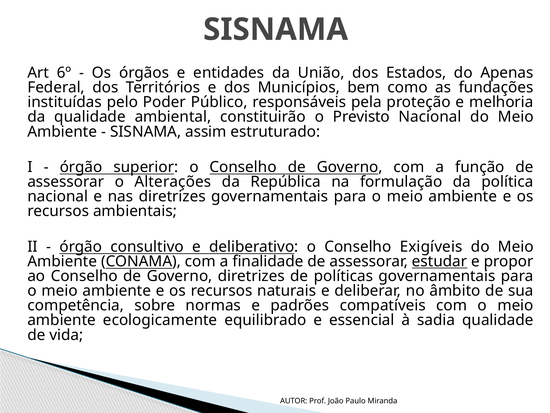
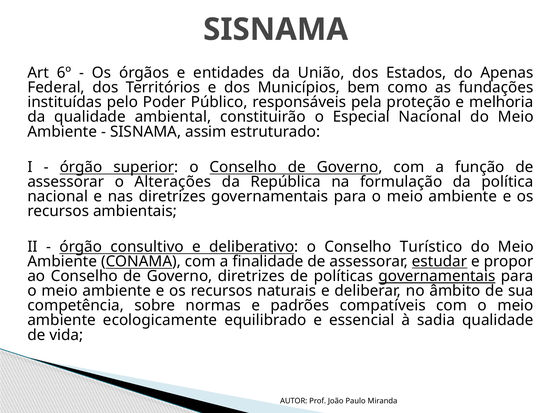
Previsto: Previsto -> Especial
Exigíveis: Exigíveis -> Turístico
governamentais at (437, 276) underline: none -> present
